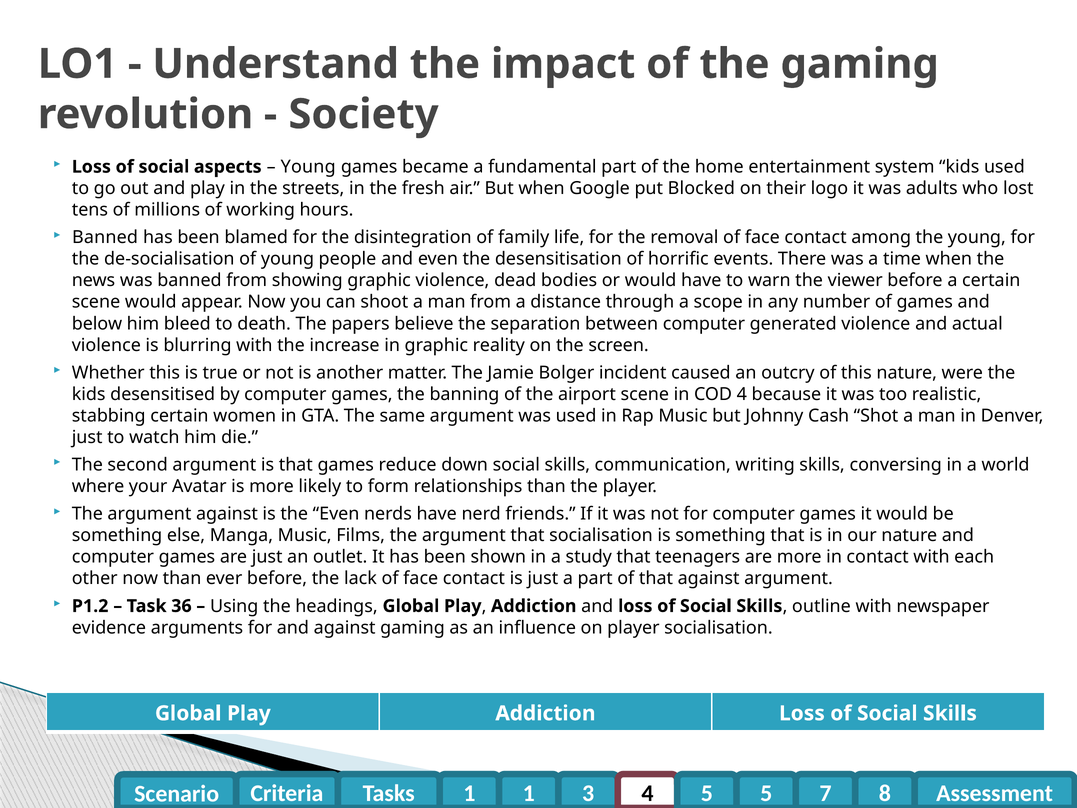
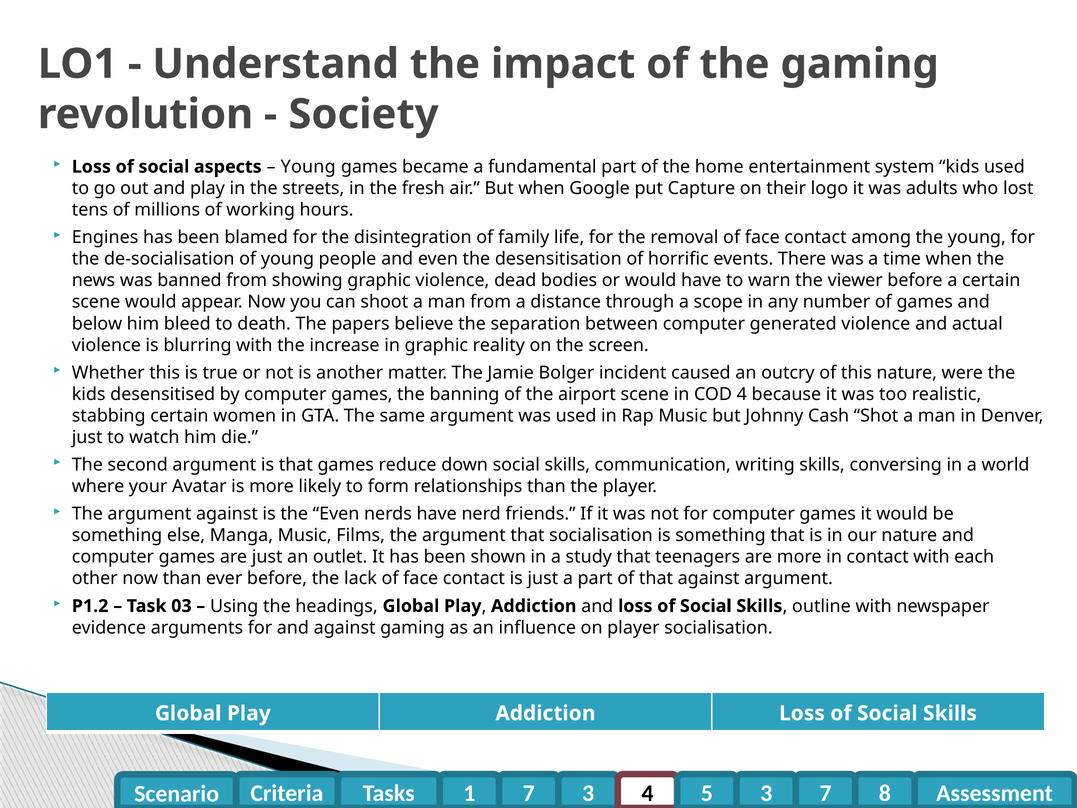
Blocked: Blocked -> Capture
Banned at (105, 237): Banned -> Engines
36: 36 -> 03
1 1: 1 -> 7
5 5: 5 -> 3
